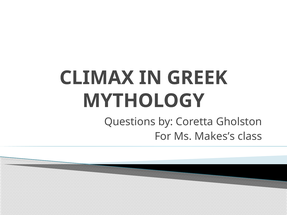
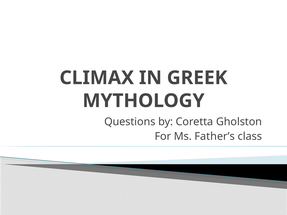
Makes’s: Makes’s -> Father’s
